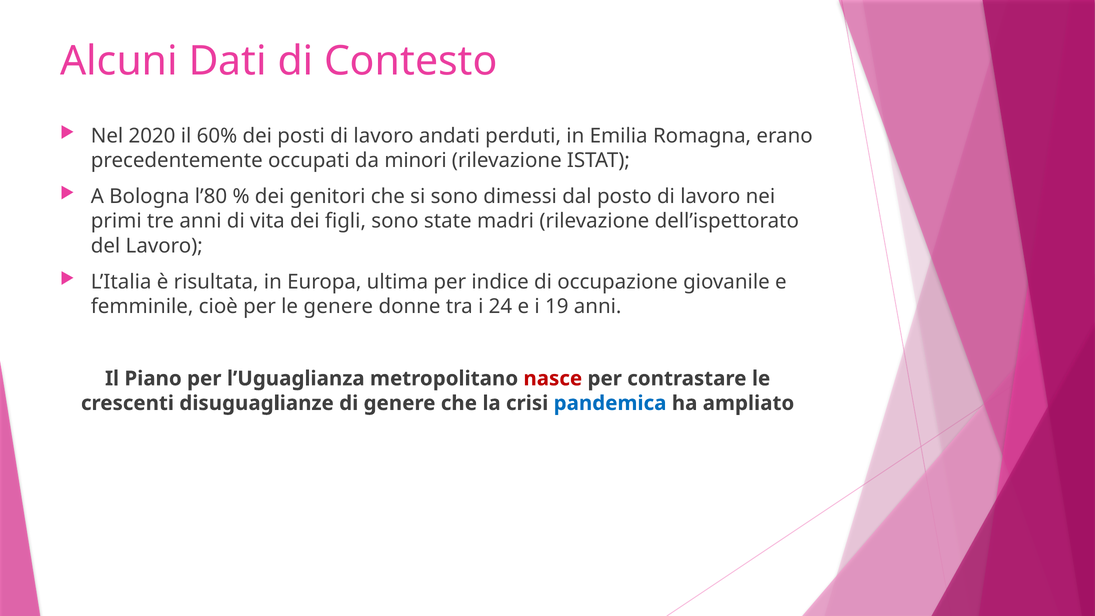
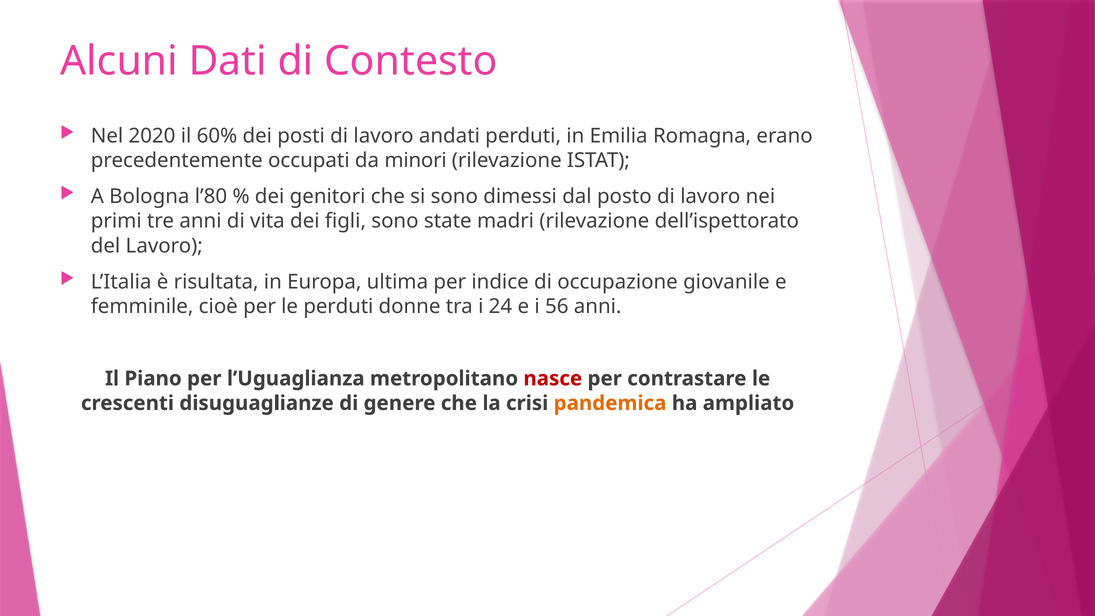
le genere: genere -> perduti
19: 19 -> 56
pandemica colour: blue -> orange
